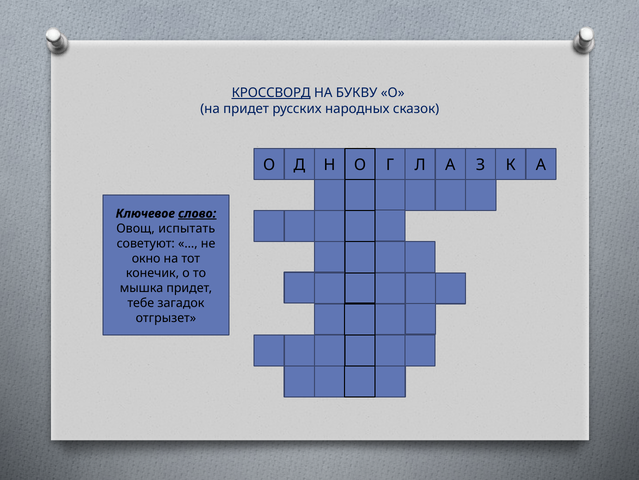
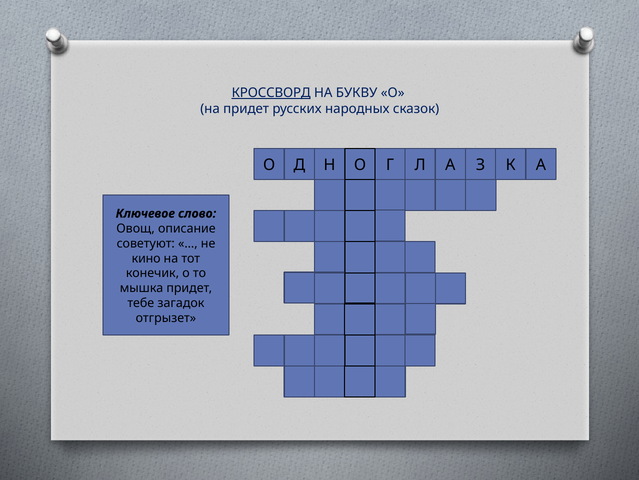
слово underline: present -> none
испытать: испытать -> описание
окно: окно -> кино
